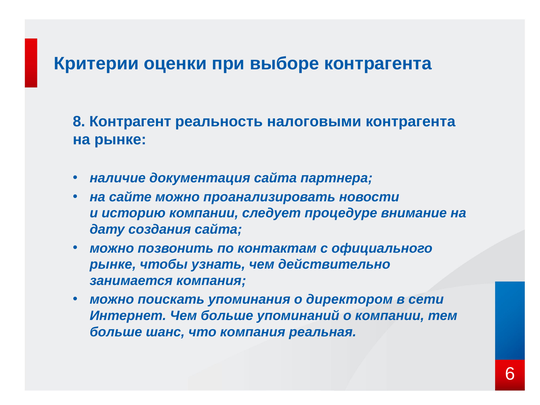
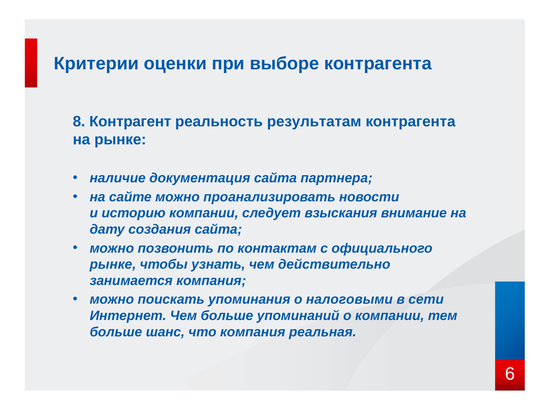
налоговыми: налоговыми -> результатам
процедуре: процедуре -> взыскания
директором: директором -> налоговыми
